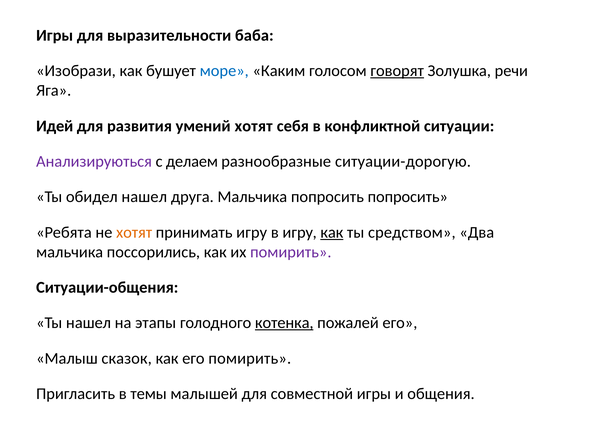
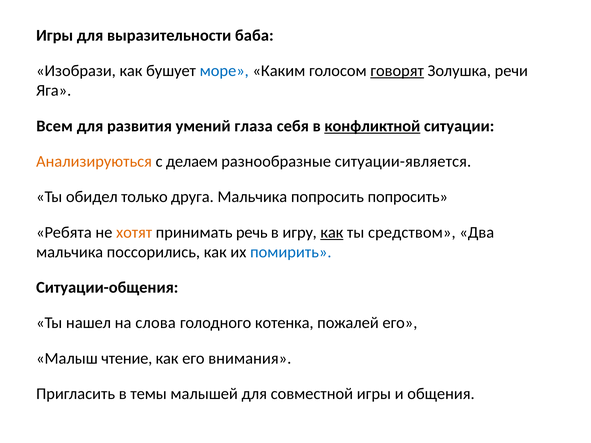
Идей: Идей -> Всем
умений хотят: хотят -> глаза
конфликтной underline: none -> present
Анализируються colour: purple -> orange
ситуации-дорогую: ситуации-дорогую -> ситуации-является
обидел нашел: нашел -> только
принимать игру: игру -> речь
помирить at (291, 252) colour: purple -> blue
этапы: этапы -> слова
котенка underline: present -> none
сказок: сказок -> чтение
его помирить: помирить -> внимания
